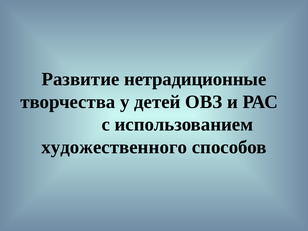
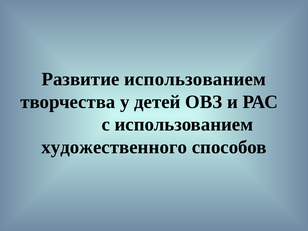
Развитие нетрадиционные: нетрадиционные -> использованием
